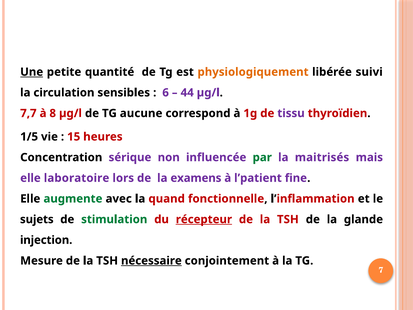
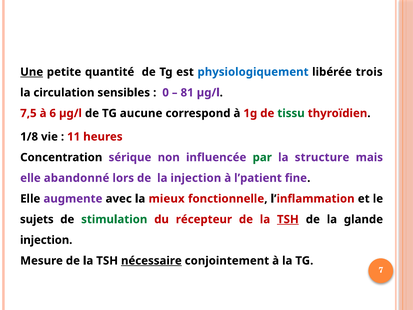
physiologiquement colour: orange -> blue
suivi: suivi -> trois
6: 6 -> 0
44: 44 -> 81
7,7: 7,7 -> 7,5
8: 8 -> 6
tissu colour: purple -> green
1/5: 1/5 -> 1/8
15: 15 -> 11
maitrisés: maitrisés -> structure
laboratoire: laboratoire -> abandonné
la examens: examens -> injection
augmente colour: green -> purple
quand: quand -> mieux
récepteur underline: present -> none
TSH at (288, 219) underline: none -> present
